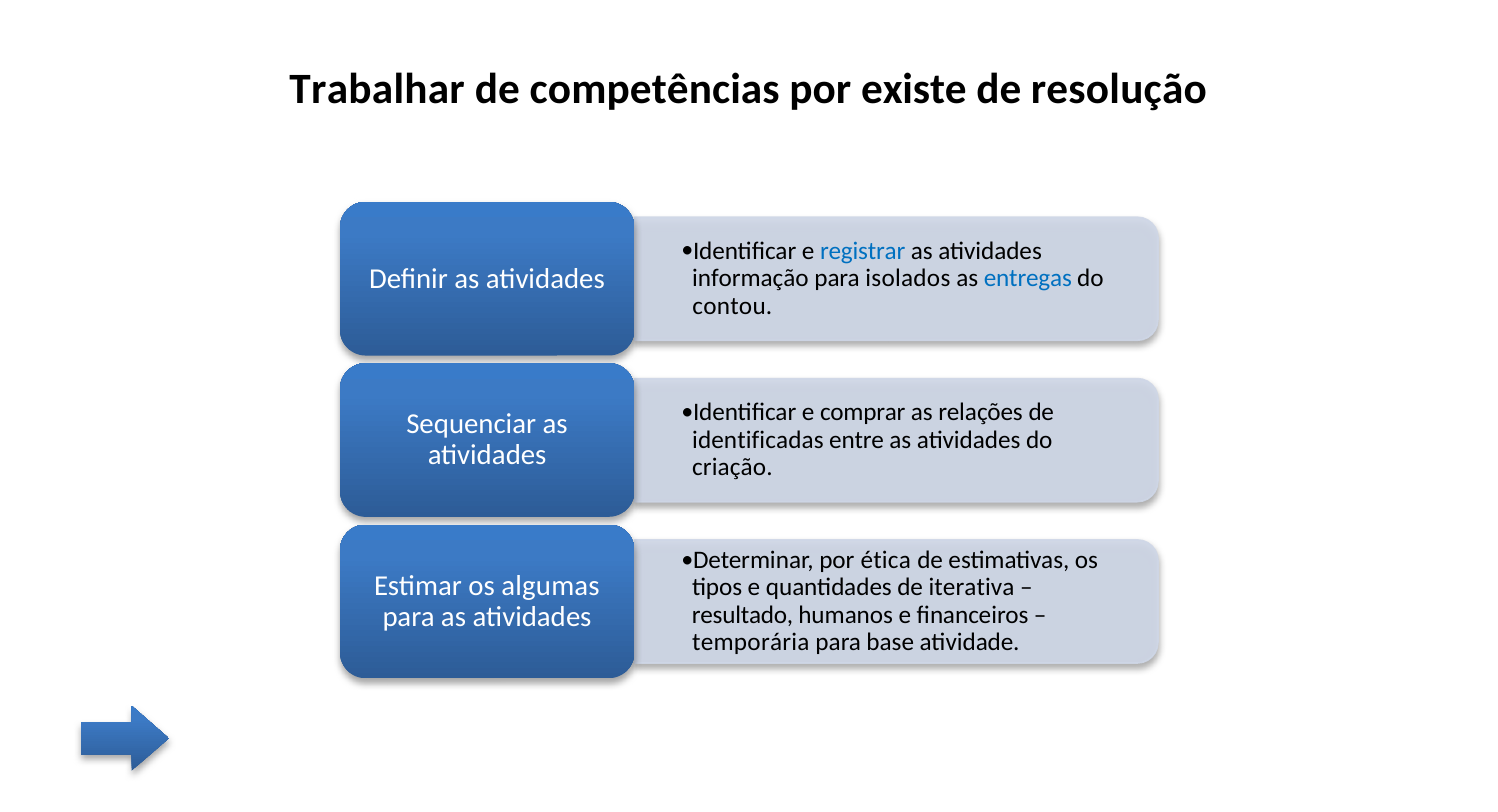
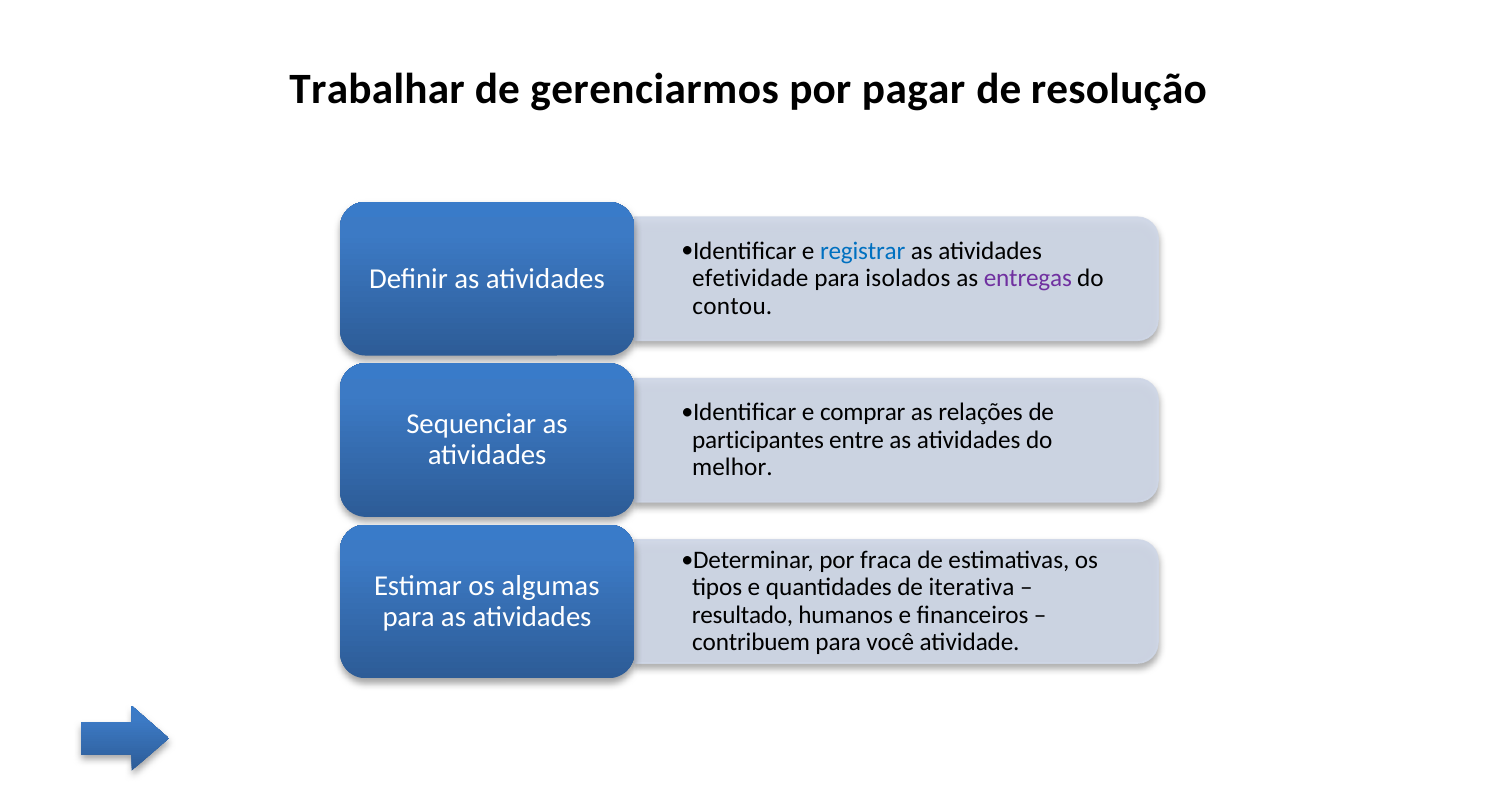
competências: competências -> gerenciarmos
existe: existe -> pagar
informação: informação -> efetividade
entregas colour: blue -> purple
identificadas: identificadas -> participantes
criação: criação -> melhor
ética: ética -> fraca
temporária: temporária -> contribuem
base: base -> você
